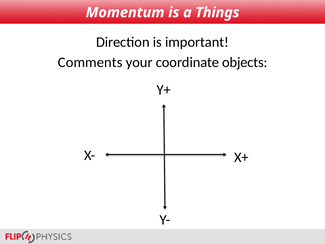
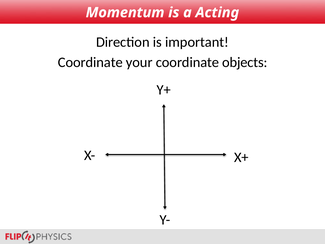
Things: Things -> Acting
Comments at (90, 62): Comments -> Coordinate
